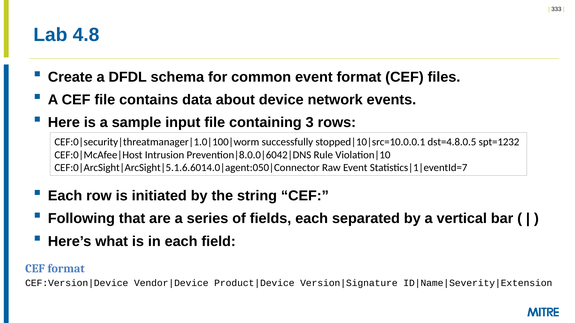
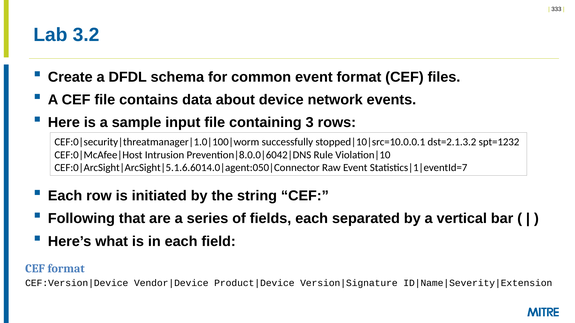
4.8: 4.8 -> 3.2
dst=4.8.0.5: dst=4.8.0.5 -> dst=2.1.3.2
